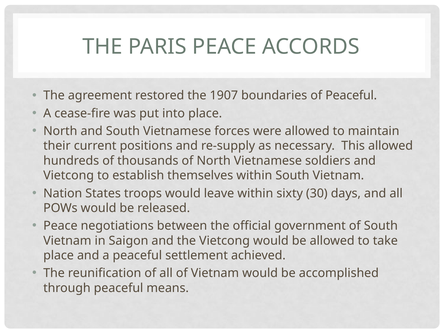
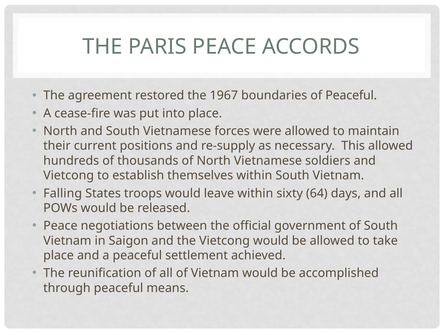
1907: 1907 -> 1967
Nation: Nation -> Falling
30: 30 -> 64
